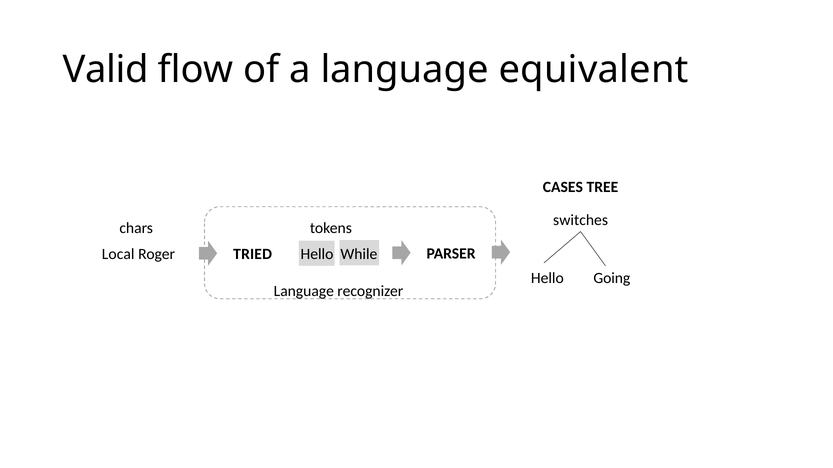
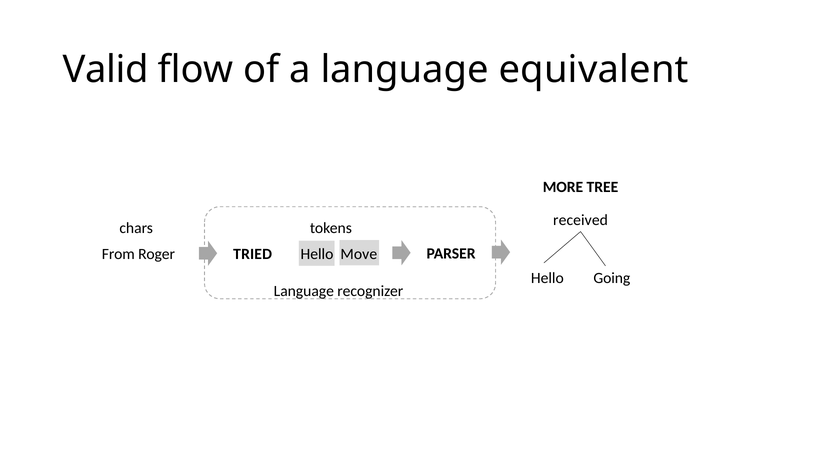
CASES: CASES -> MORE
switches: switches -> received
Local: Local -> From
While: While -> Move
